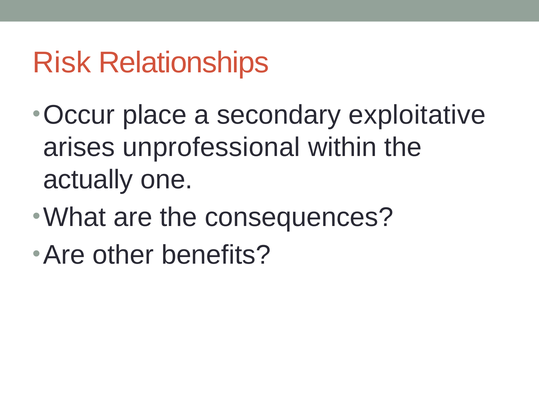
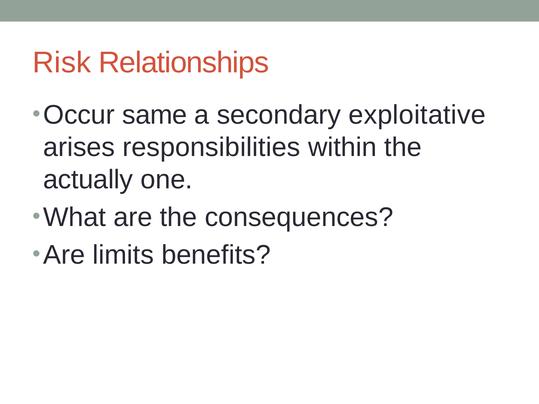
place: place -> same
unprofessional: unprofessional -> responsibilities
other: other -> limits
